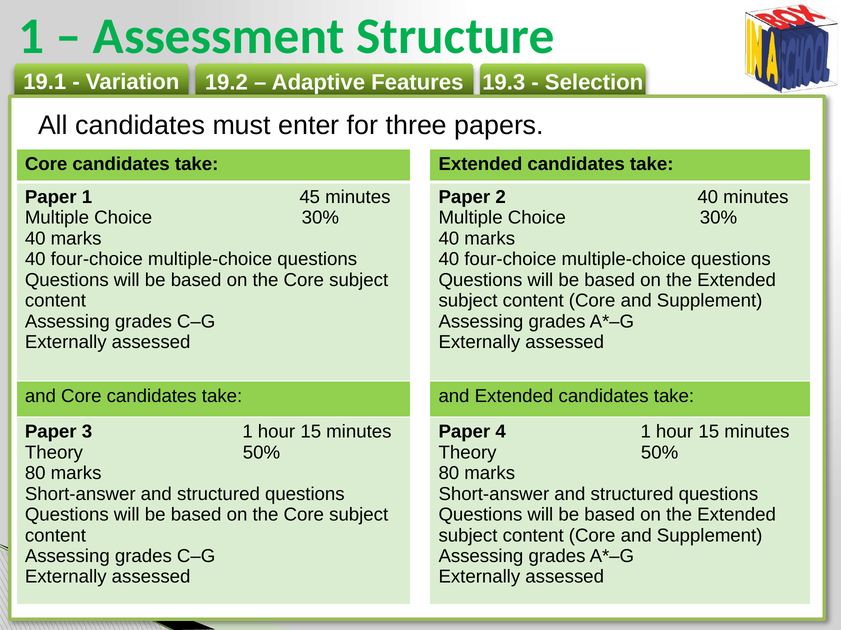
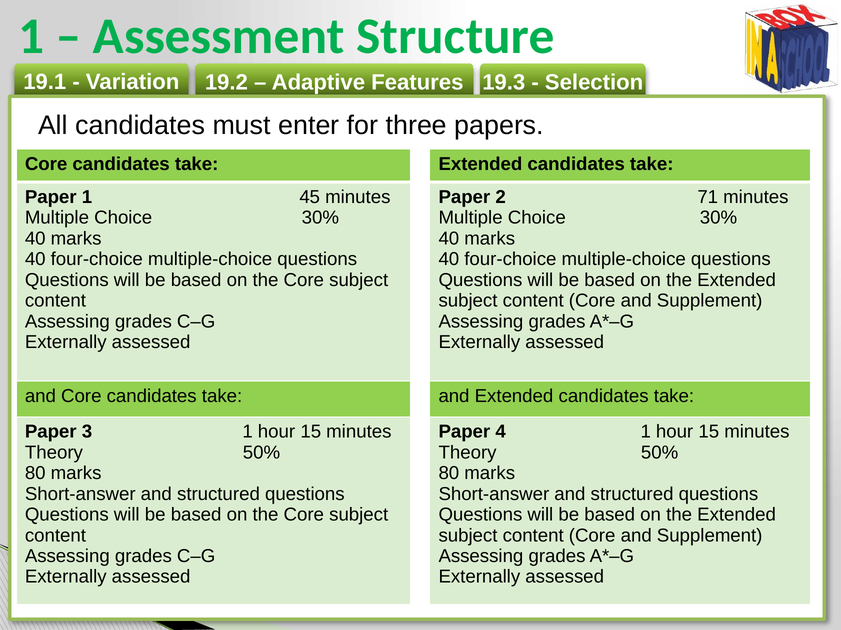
2 40: 40 -> 71
